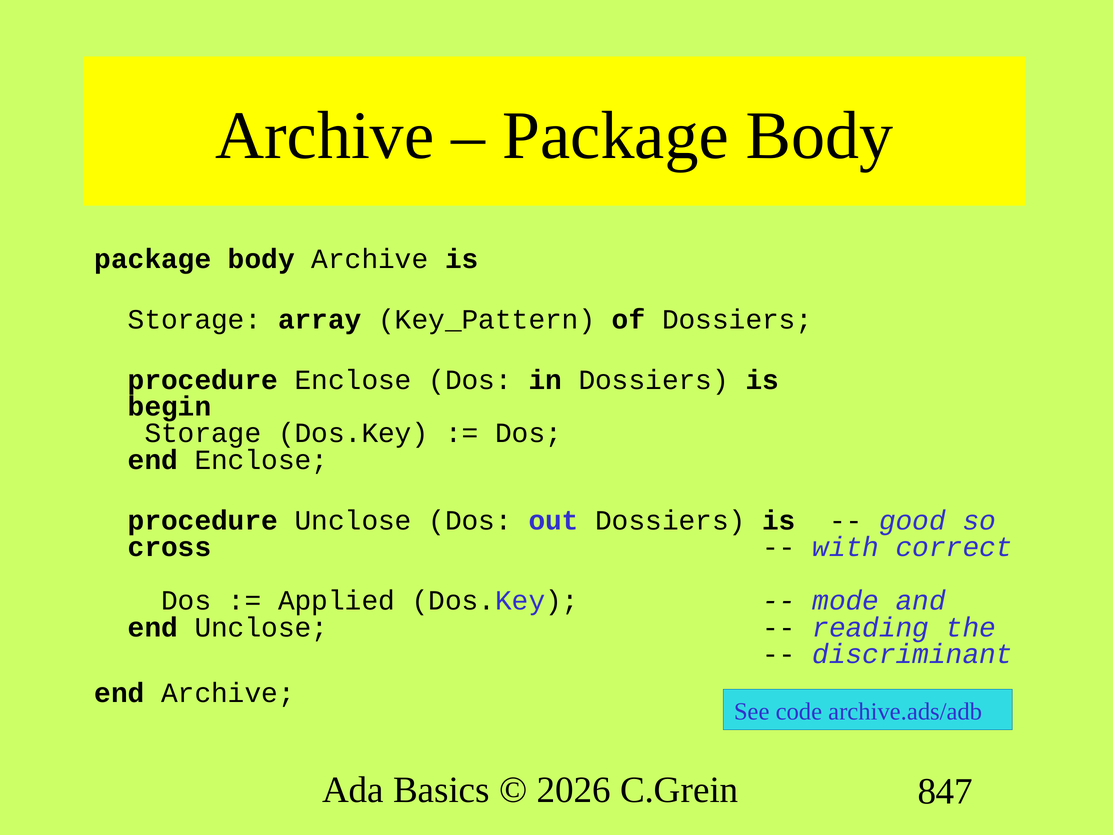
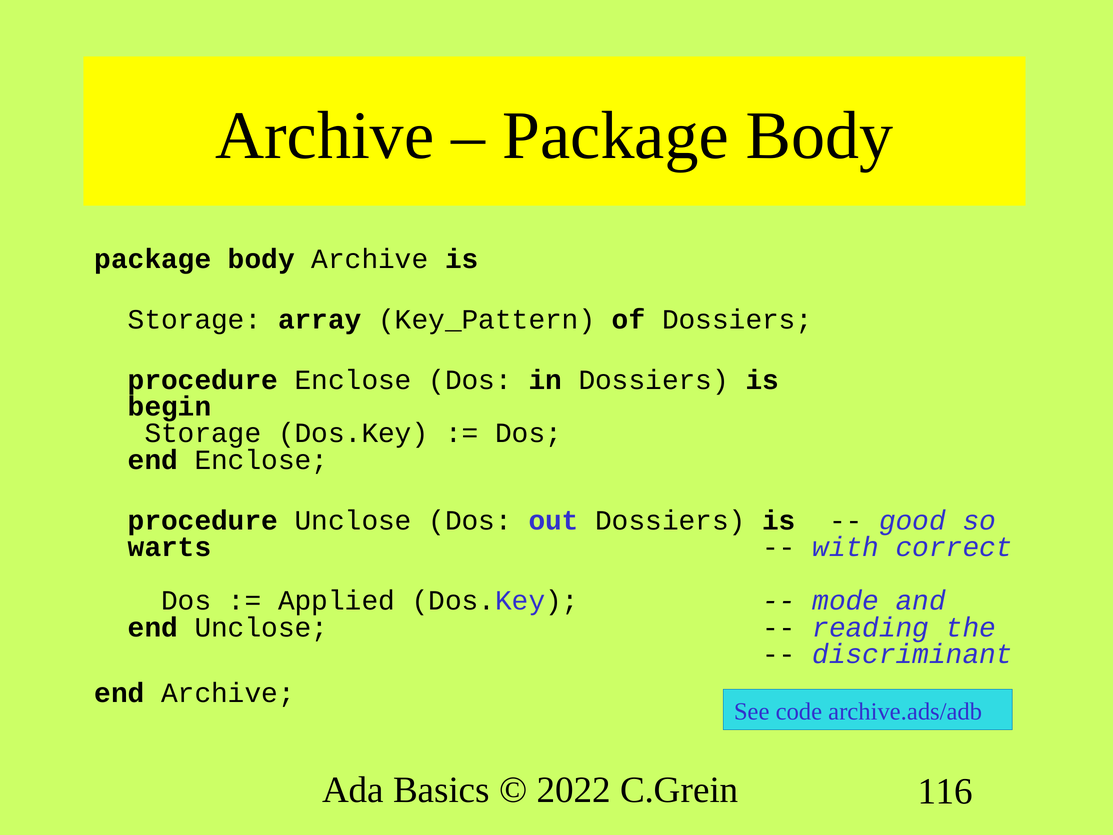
cross: cross -> warts
2026: 2026 -> 2022
847: 847 -> 116
